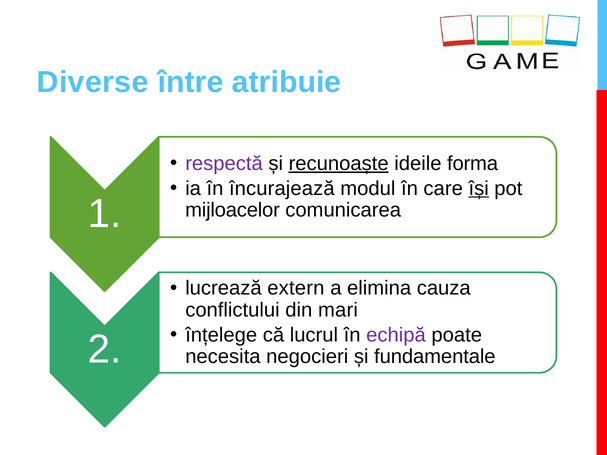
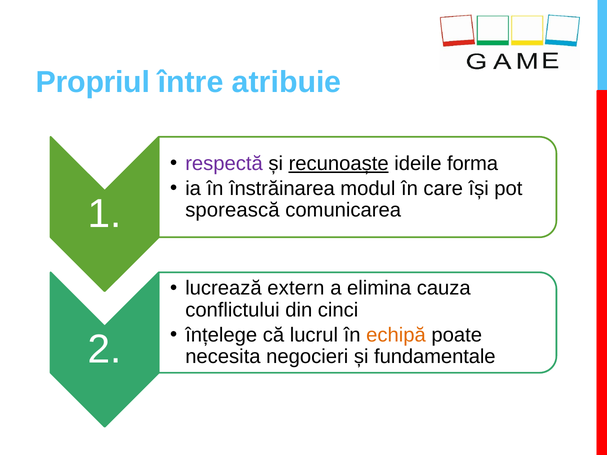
Diverse: Diverse -> Propriul
încurajează: încurajează -> înstrăinarea
își underline: present -> none
mijloacelor: mijloacelor -> sporească
mari: mari -> cinci
echipă colour: purple -> orange
